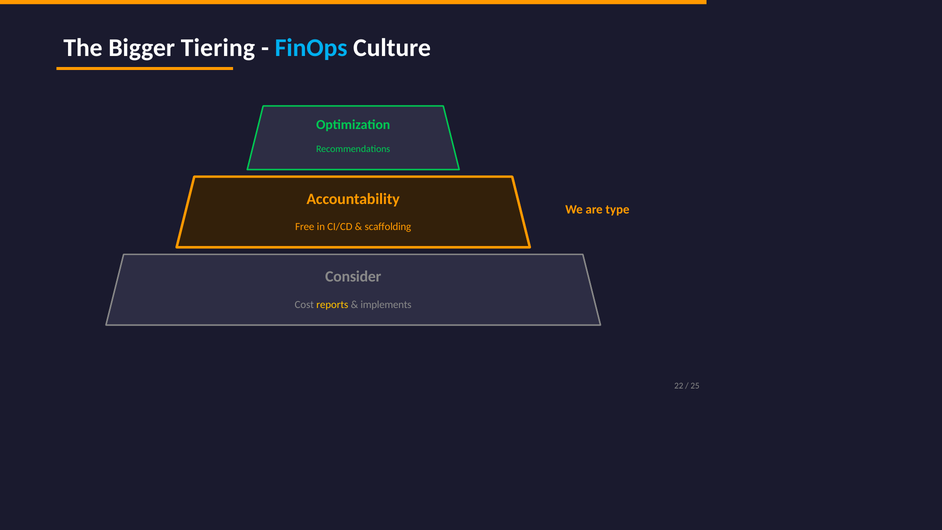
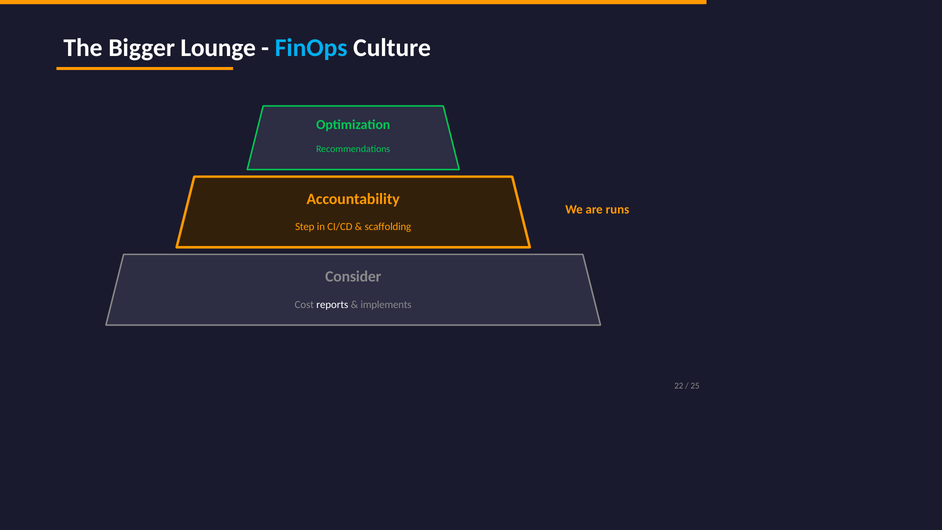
Tiering: Tiering -> Lounge
type: type -> runs
Free: Free -> Step
reports colour: yellow -> white
